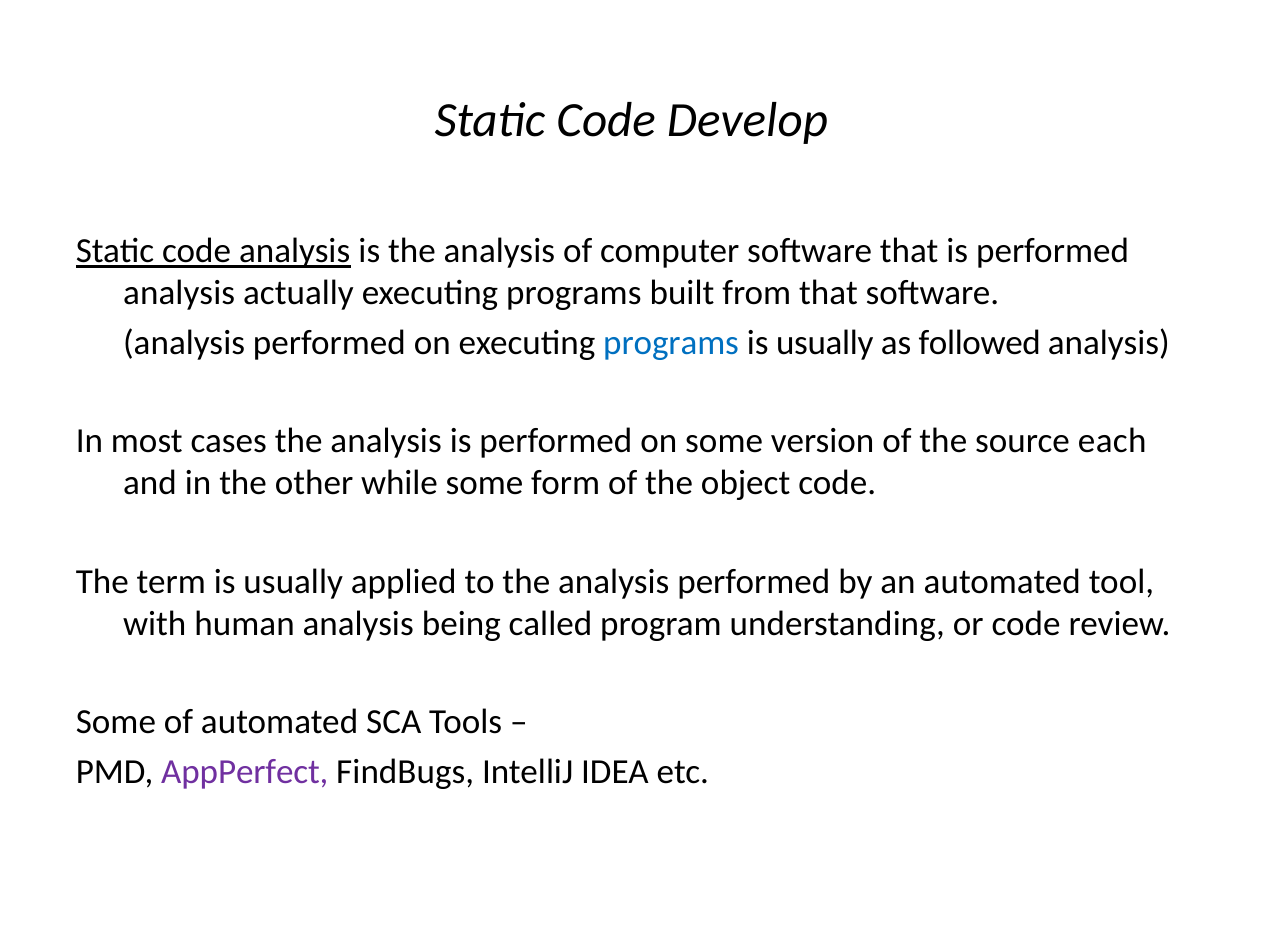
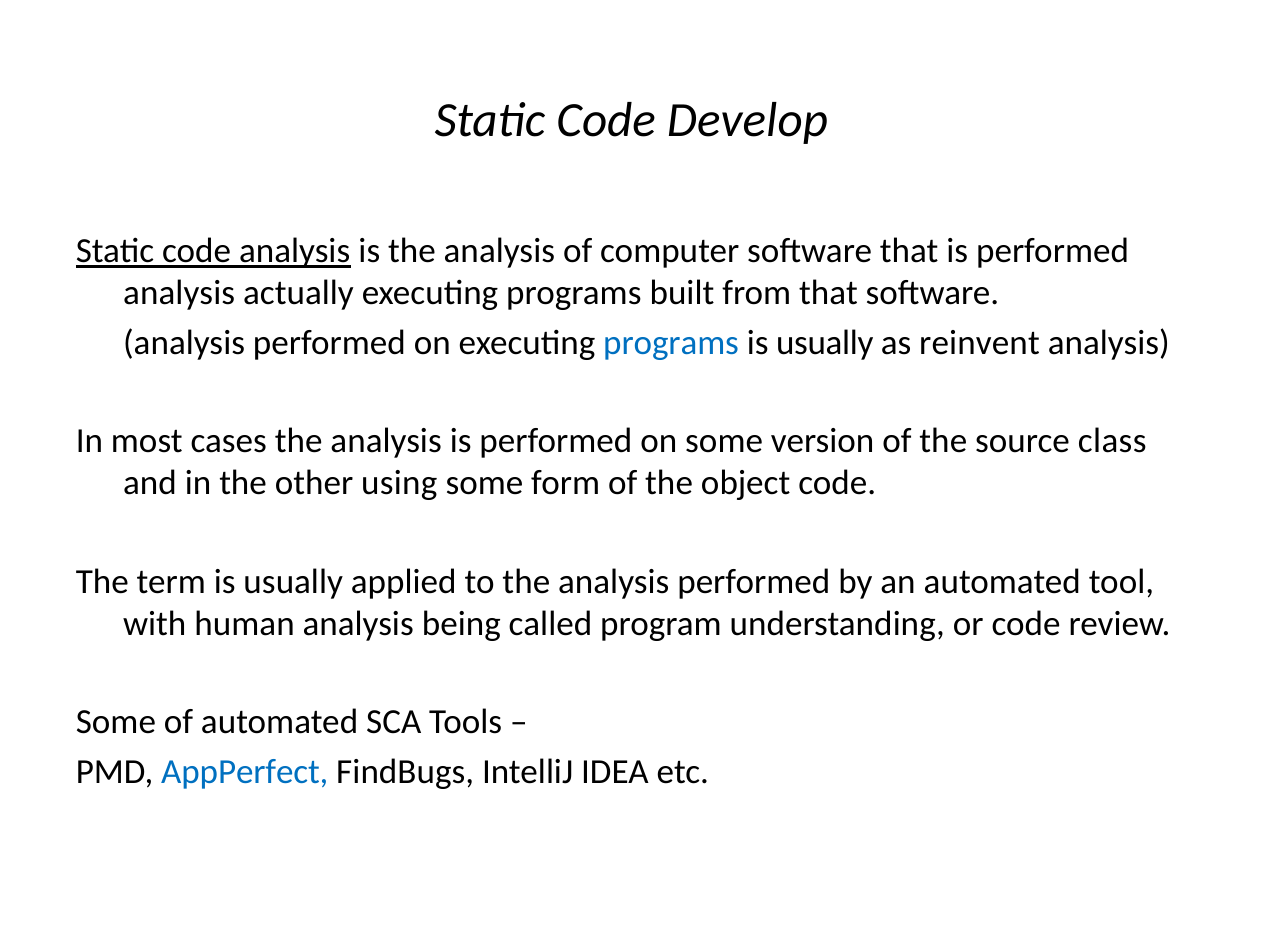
followed: followed -> reinvent
each: each -> class
while: while -> using
AppPerfect colour: purple -> blue
